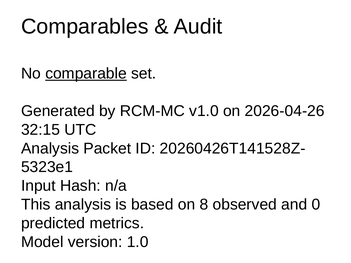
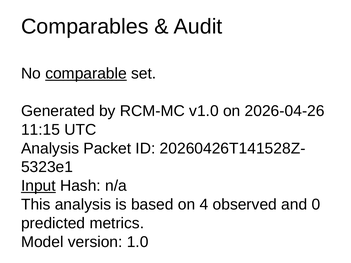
32:15: 32:15 -> 11:15
Input underline: none -> present
8: 8 -> 4
